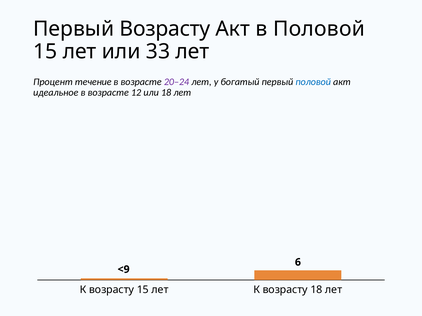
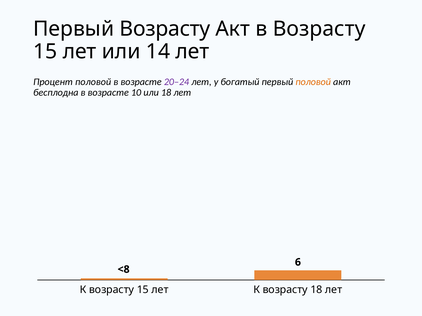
в Половой: Половой -> Возрасту
33: 33 -> 14
Процент течение: течение -> половой
половой at (313, 82) colour: blue -> orange
идеальное: идеальное -> бесплодна
12: 12 -> 10
<9: <9 -> <8
